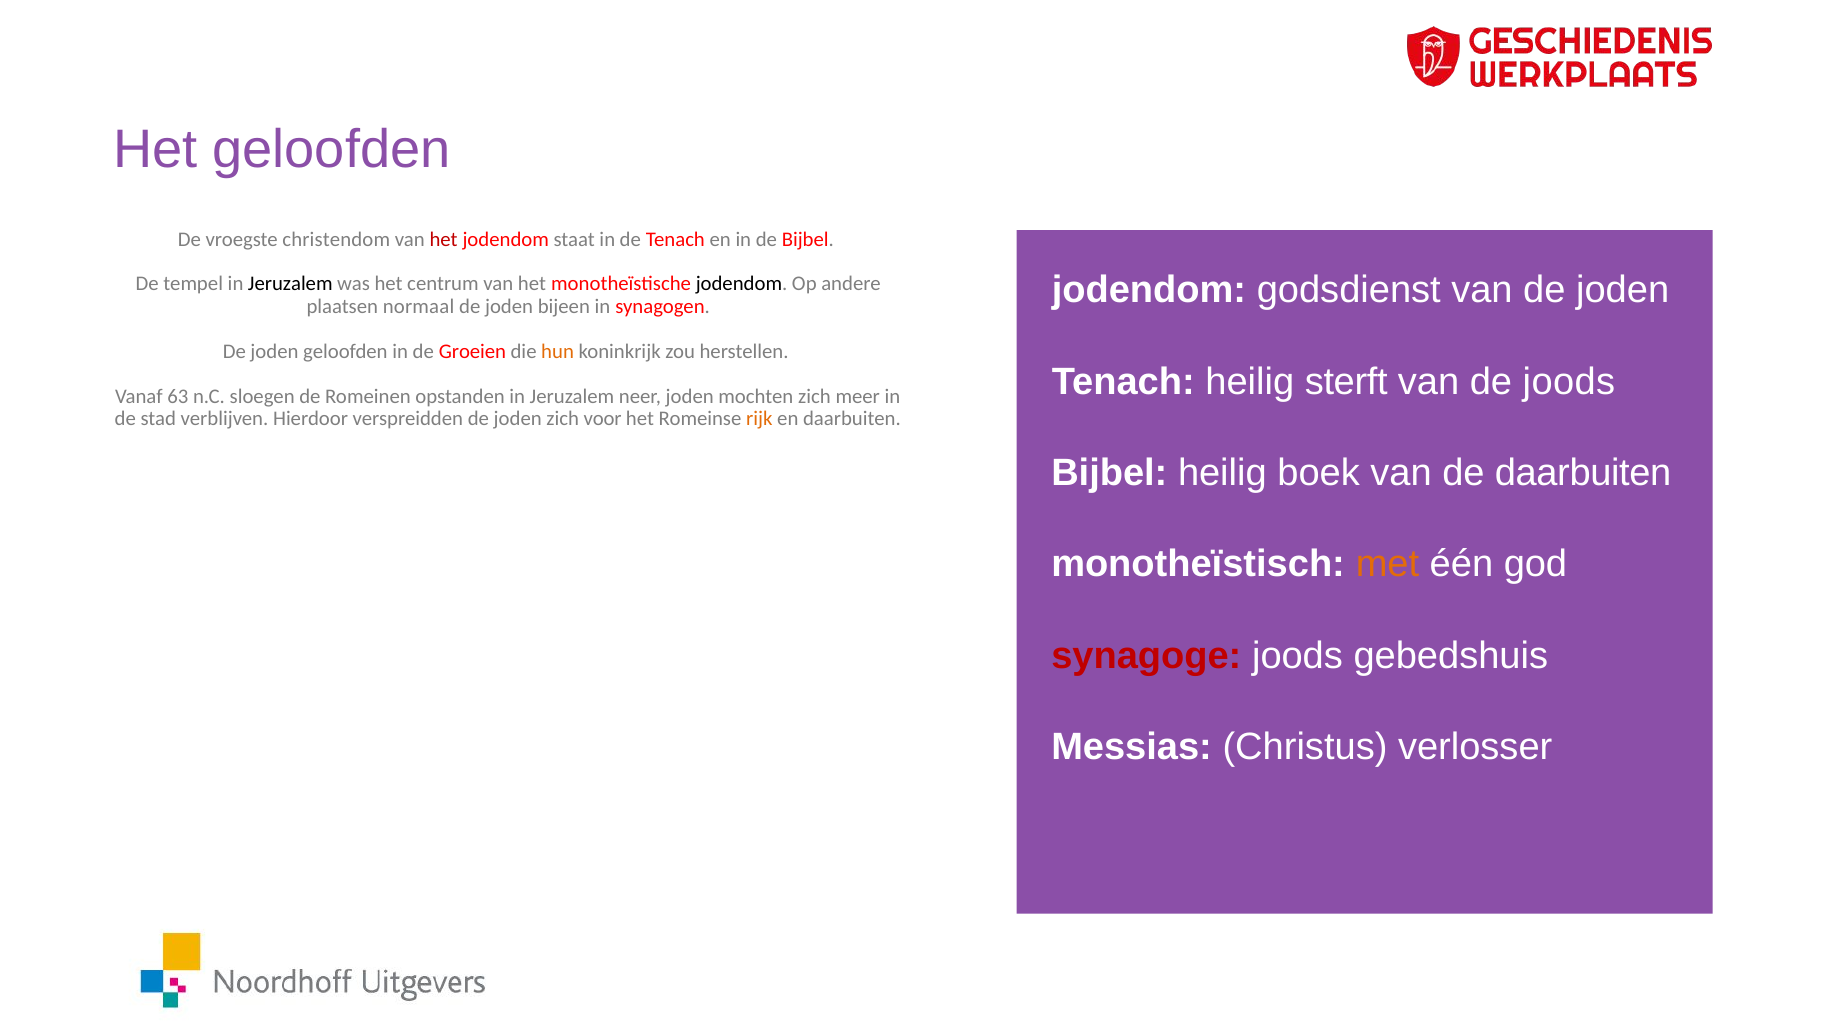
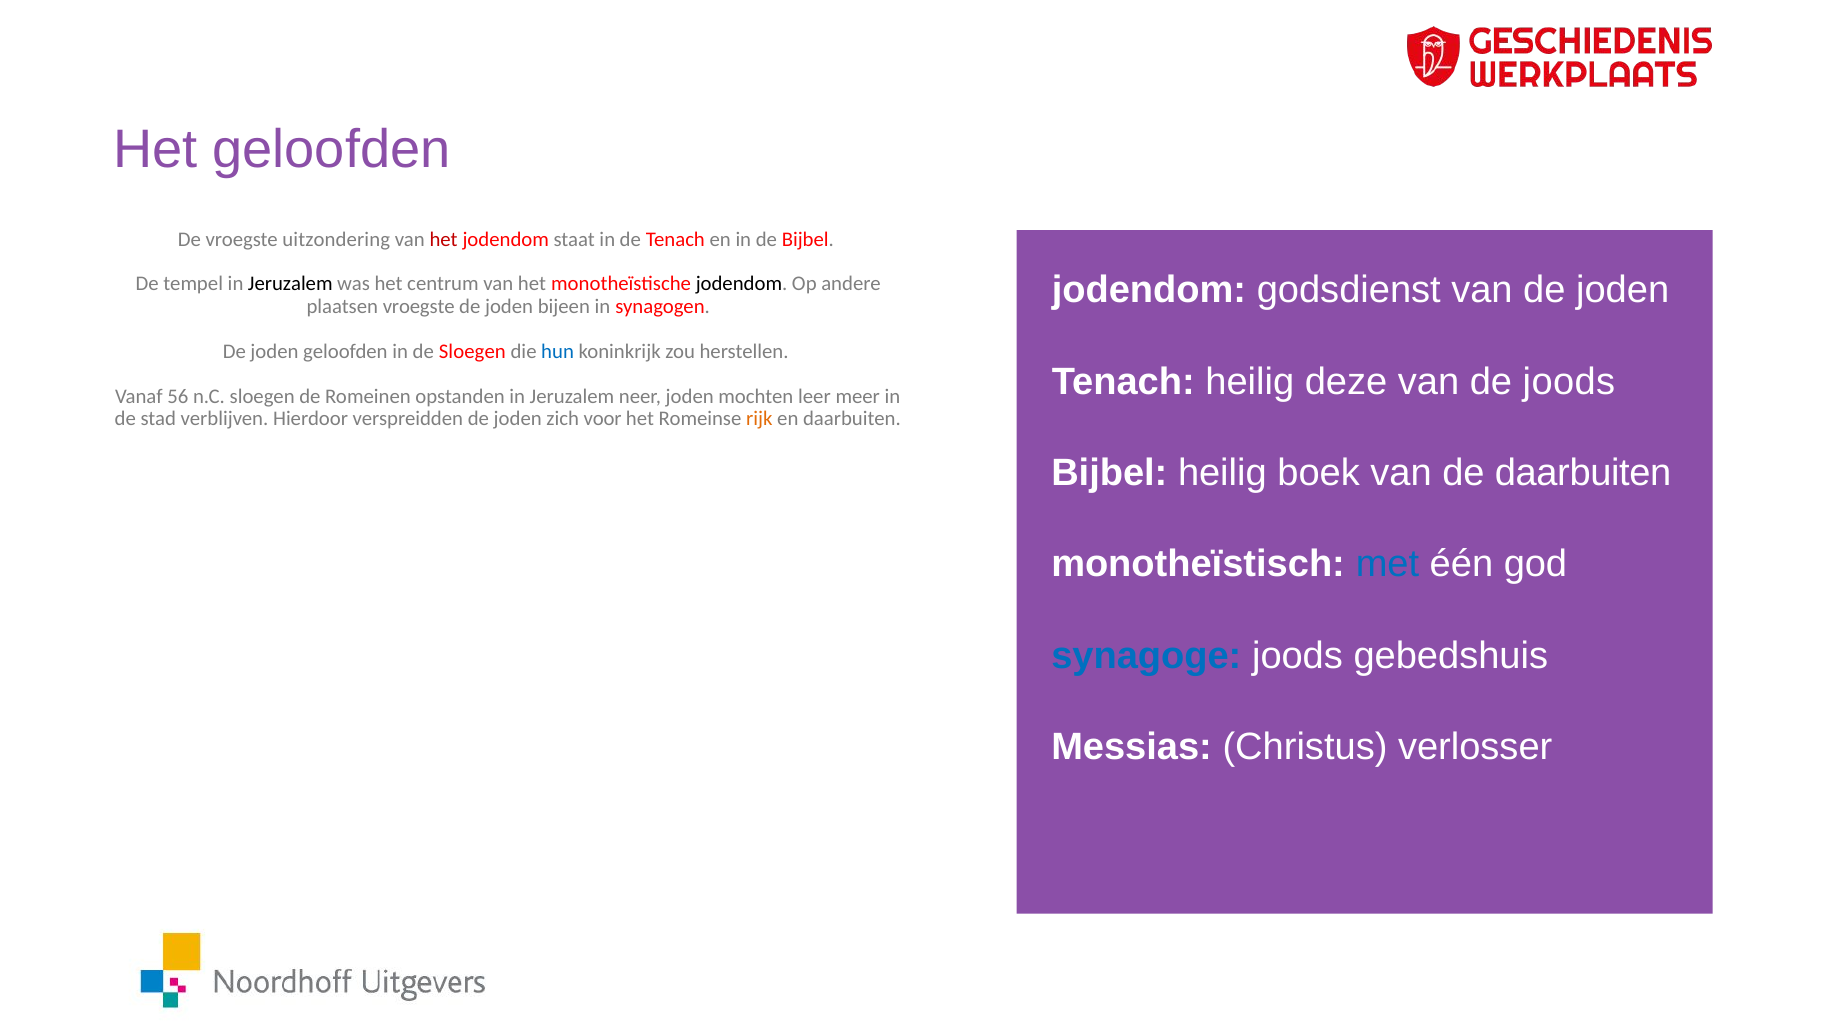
christendom: christendom -> uitzondering
plaatsen normaal: normaal -> vroegste
de Groeien: Groeien -> Sloegen
hun colour: orange -> blue
sterft: sterft -> deze
63: 63 -> 56
mochten zich: zich -> leer
met colour: orange -> blue
synagoge colour: red -> blue
